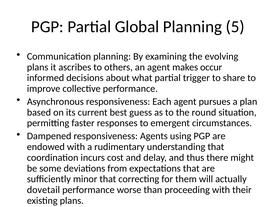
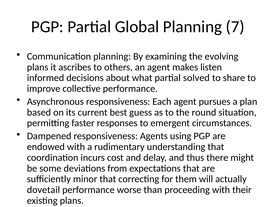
5: 5 -> 7
occur: occur -> listen
trigger: trigger -> solved
